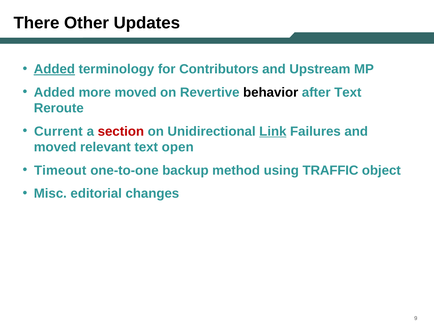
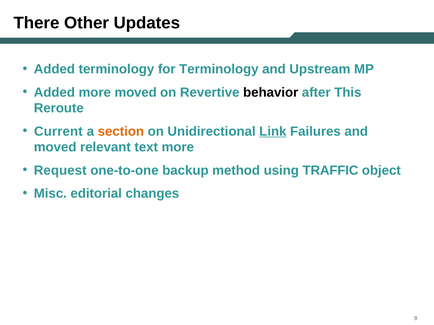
Added at (54, 69) underline: present -> none
for Contributors: Contributors -> Terminology
after Text: Text -> This
section colour: red -> orange
text open: open -> more
Timeout: Timeout -> Request
